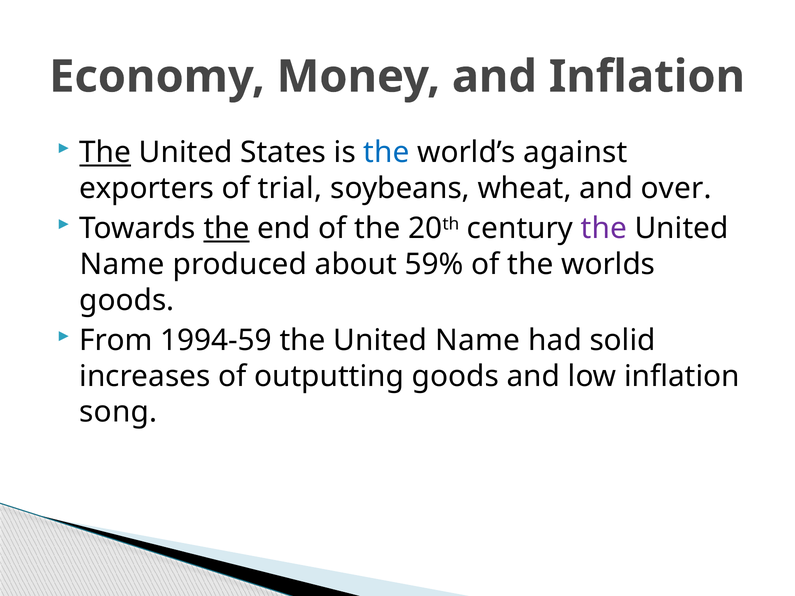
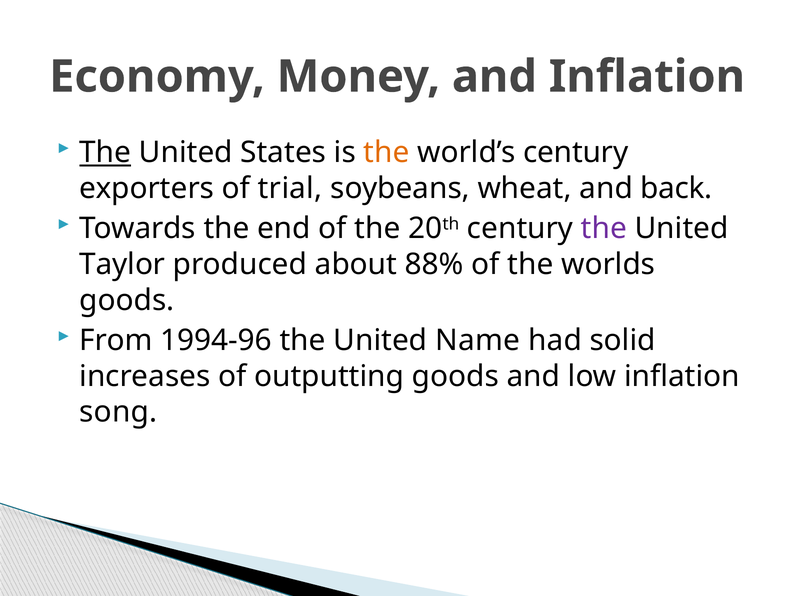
the at (387, 153) colour: blue -> orange
world’s against: against -> century
over: over -> back
the at (227, 229) underline: present -> none
Name at (122, 265): Name -> Taylor
59%: 59% -> 88%
1994-59: 1994-59 -> 1994-96
